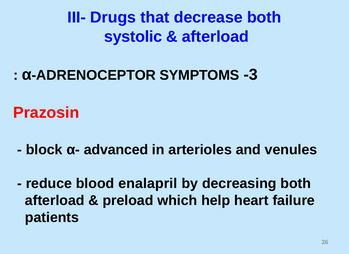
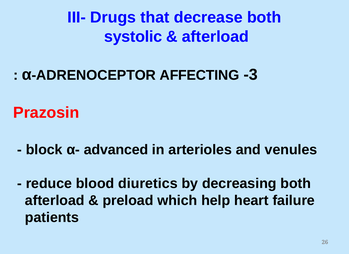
SYMPTOMS: SYMPTOMS -> AFFECTING
enalapril: enalapril -> diuretics
